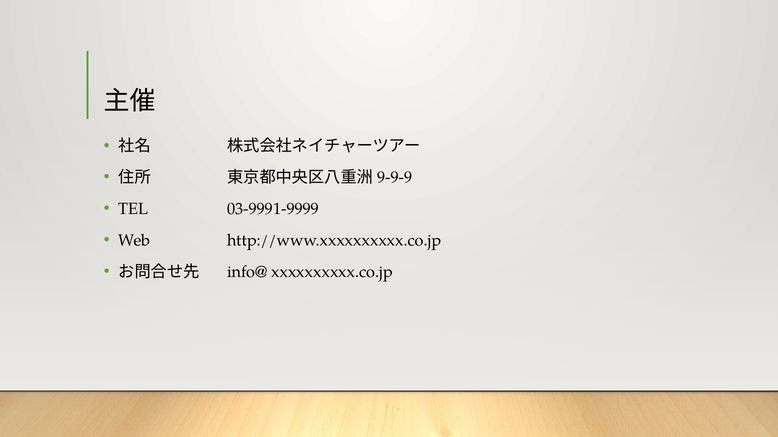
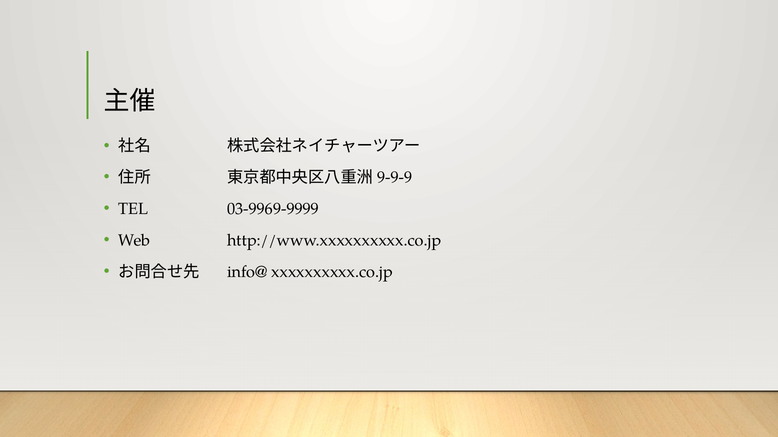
03-9991-9999: 03-9991-9999 -> 03-9969-9999
